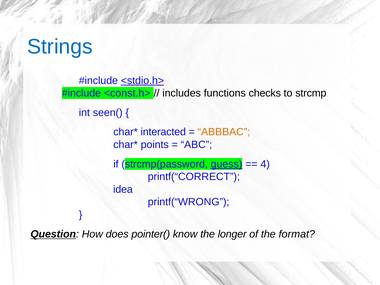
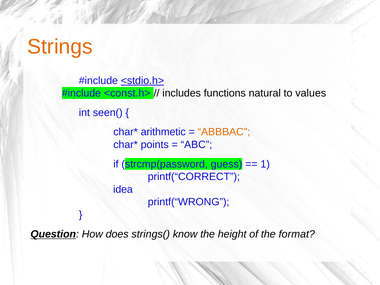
Strings colour: blue -> orange
checks: checks -> natural
strcmp: strcmp -> values
interacted: interacted -> arithmetic
guess underline: present -> none
4: 4 -> 1
pointer(: pointer( -> strings(
longer: longer -> height
